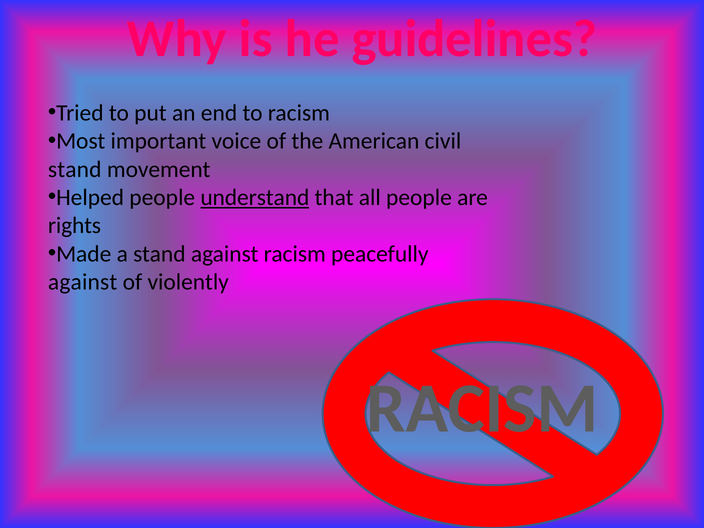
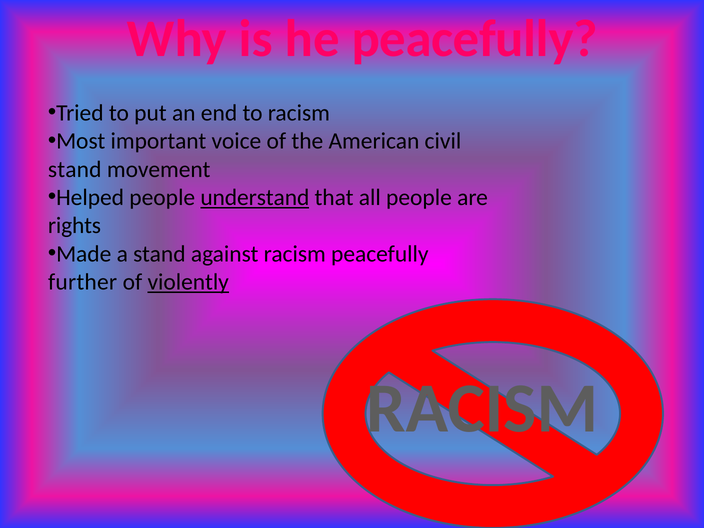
he guidelines: guidelines -> peacefully
against at (83, 282): against -> further
violently underline: none -> present
